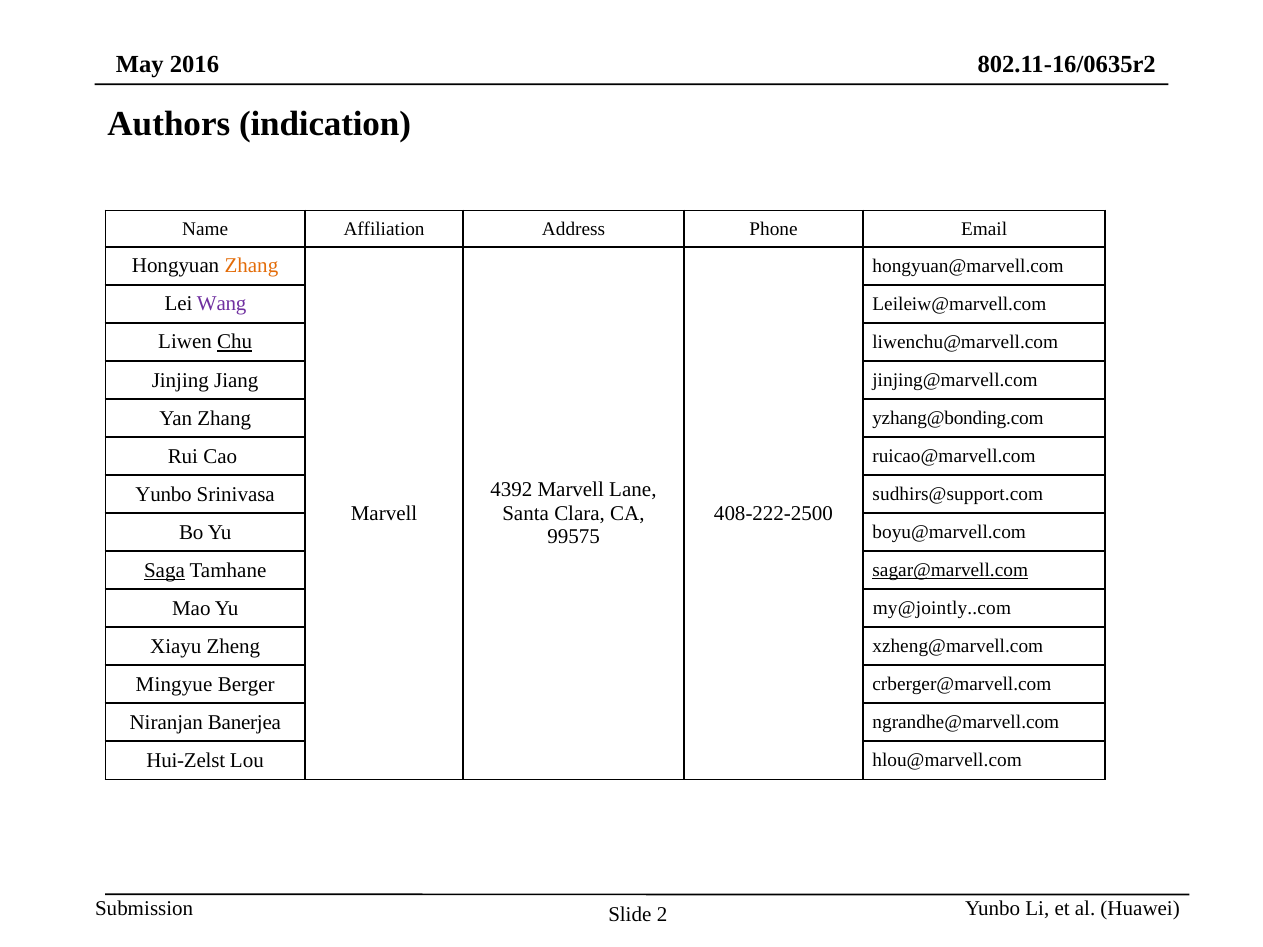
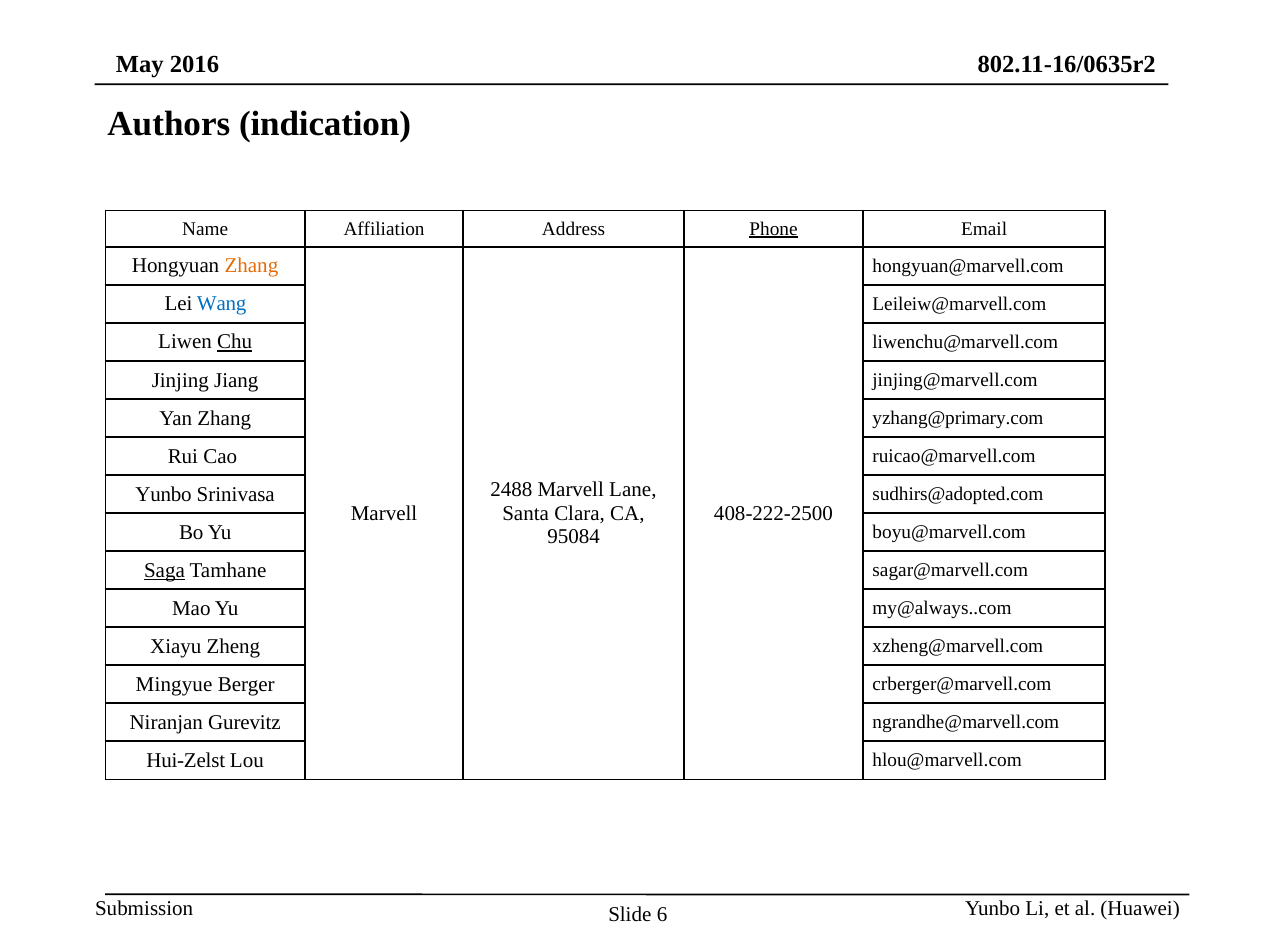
Phone underline: none -> present
Wang colour: purple -> blue
yzhang@bonding.com: yzhang@bonding.com -> yzhang@primary.com
4392: 4392 -> 2488
sudhirs@support.com: sudhirs@support.com -> sudhirs@adopted.com
99575: 99575 -> 95084
sagar@marvell.com underline: present -> none
my@jointly..com: my@jointly..com -> my@always..com
Banerjea: Banerjea -> Gurevitz
2: 2 -> 6
